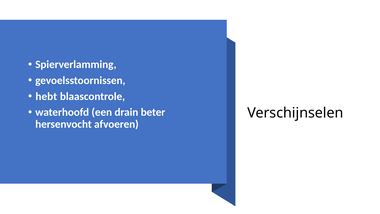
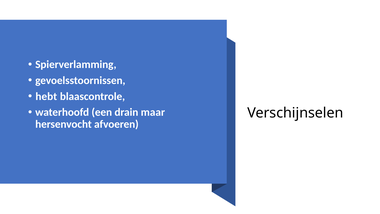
beter: beter -> maar
